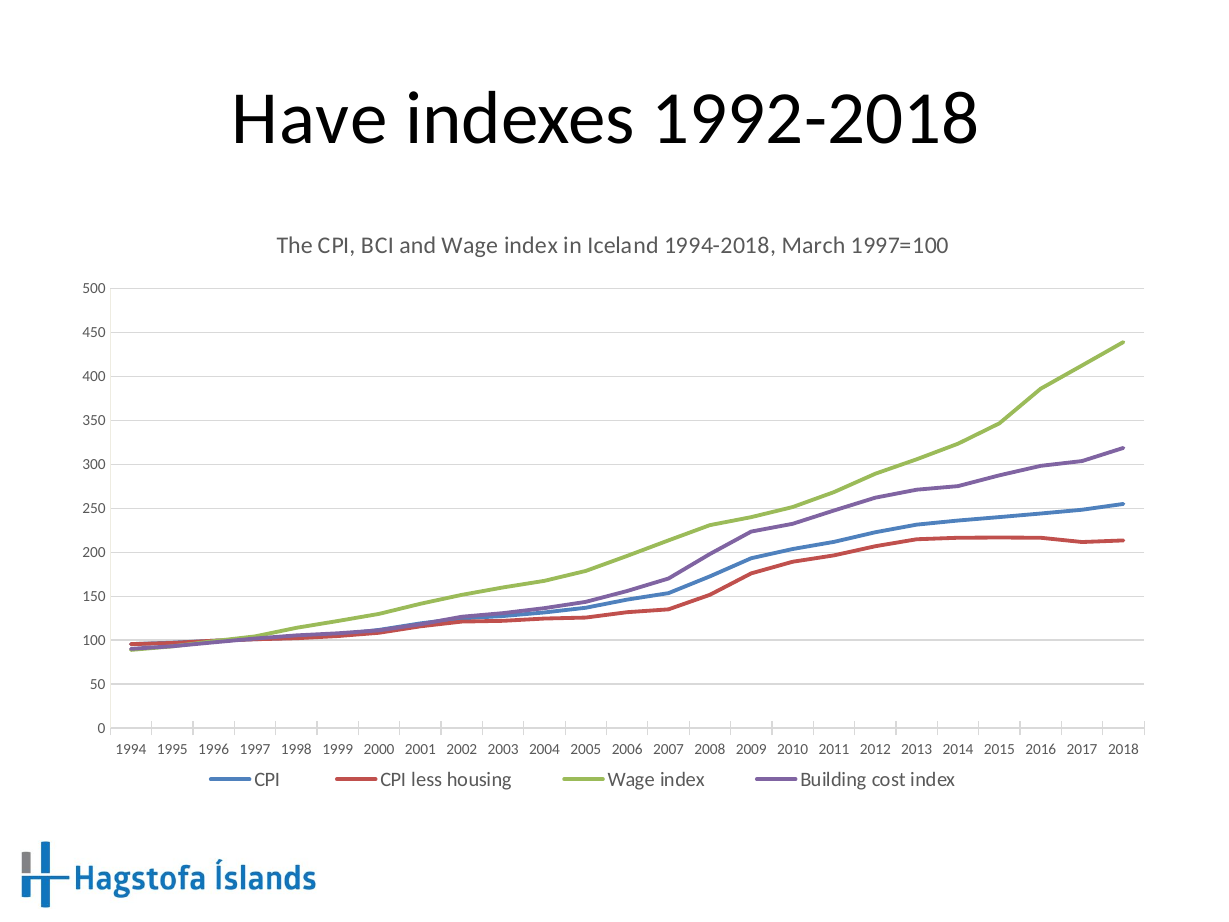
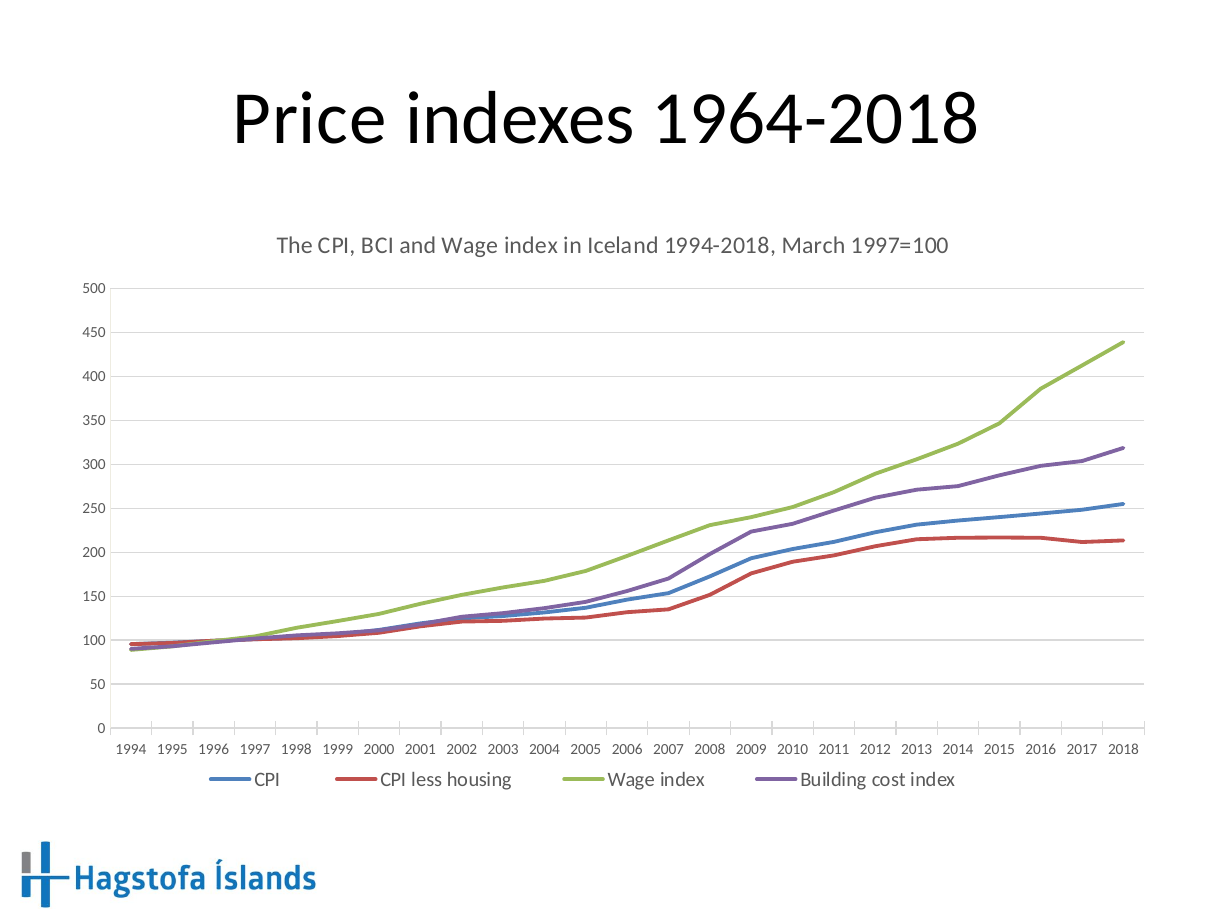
Have: Have -> Price
1992-2018: 1992-2018 -> 1964-2018
